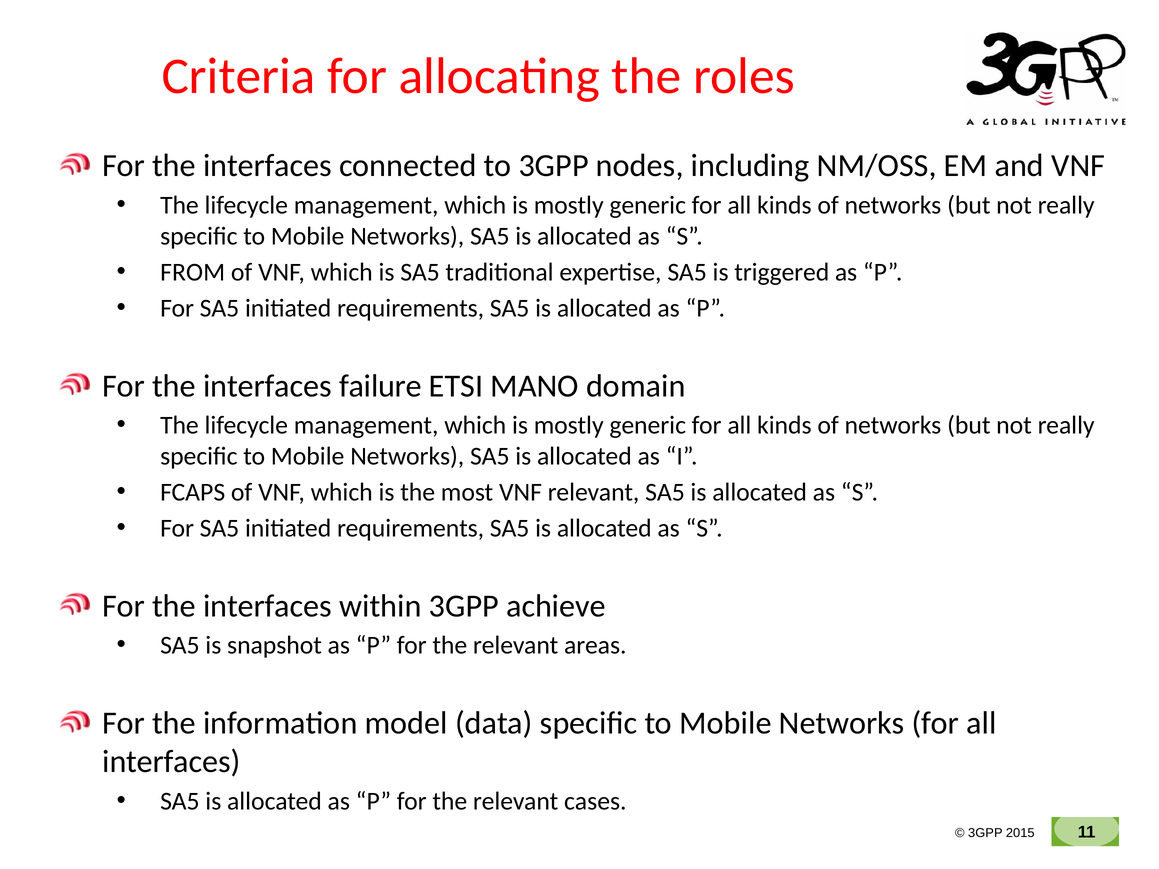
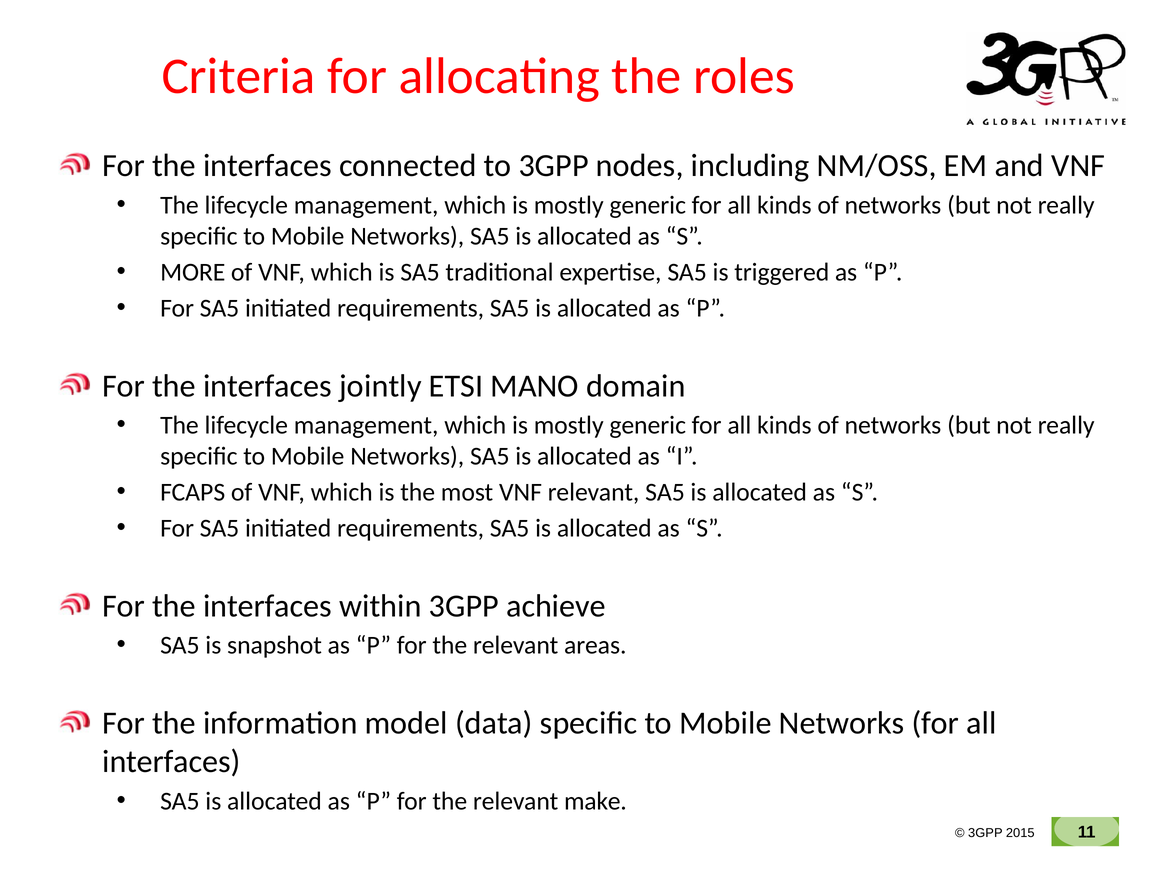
FROM: FROM -> MORE
failure: failure -> jointly
cases: cases -> make
